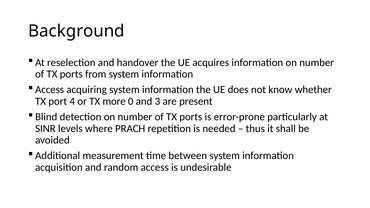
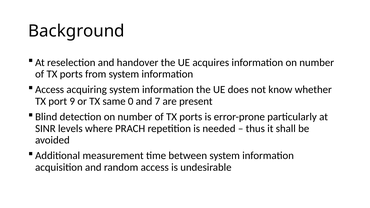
4: 4 -> 9
more: more -> same
3: 3 -> 7
